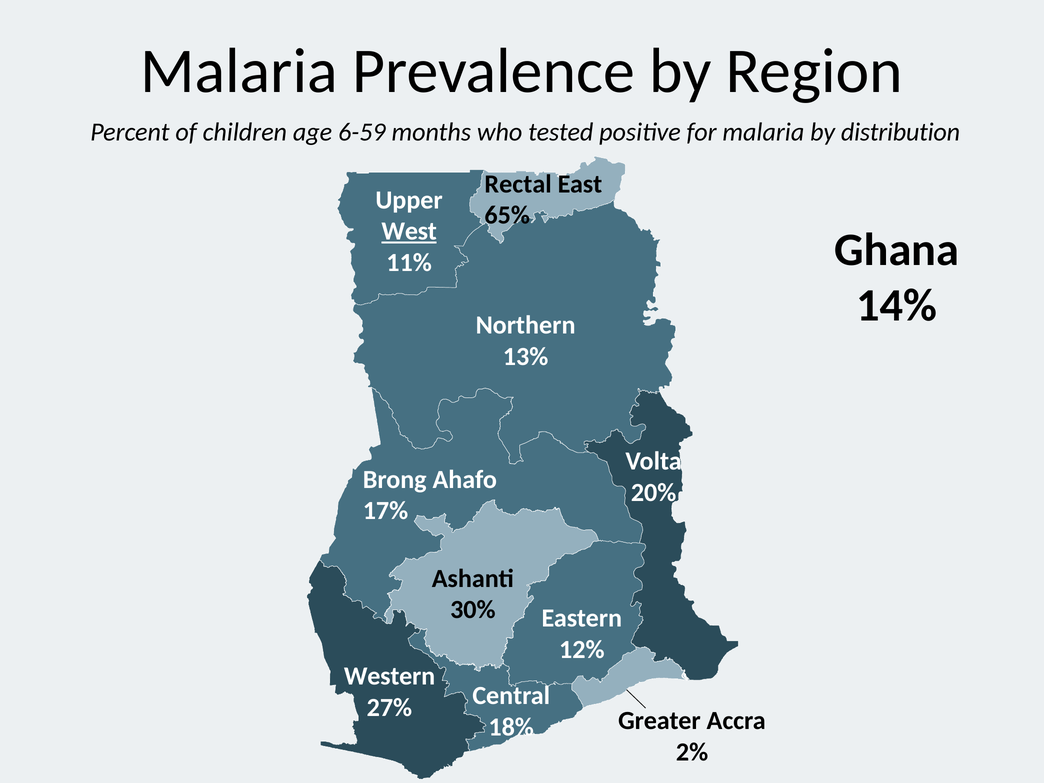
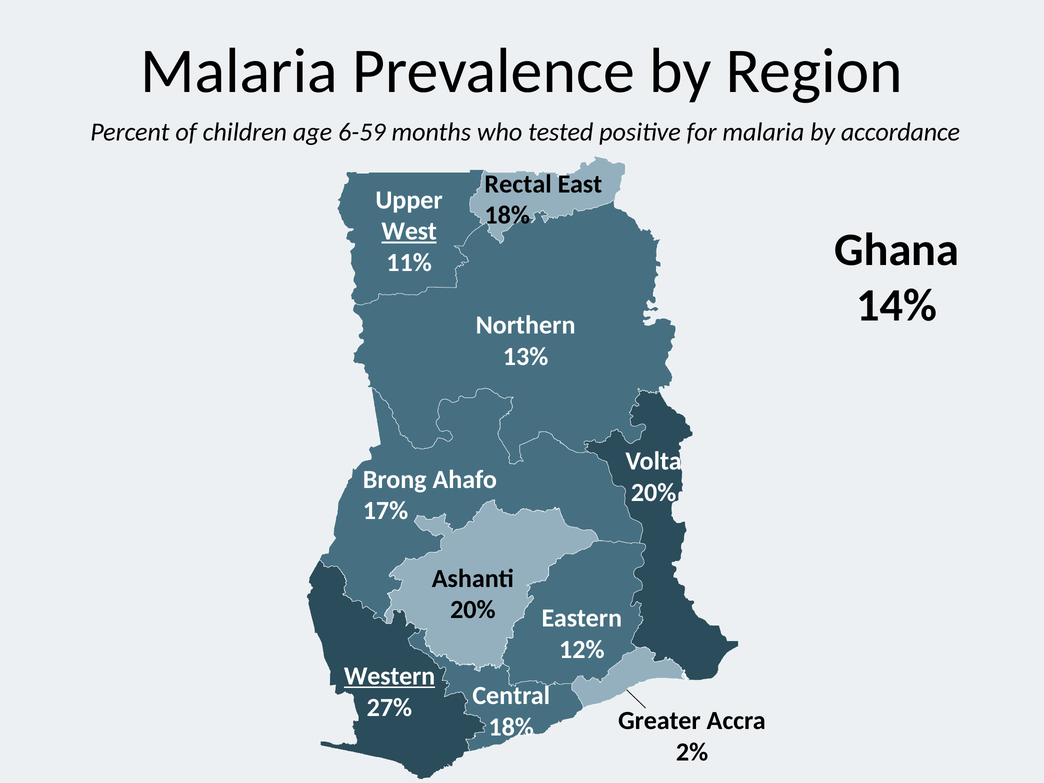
distribution: distribution -> accordance
65% at (507, 215): 65% -> 18%
30% at (473, 610): 30% -> 20%
Western underline: none -> present
